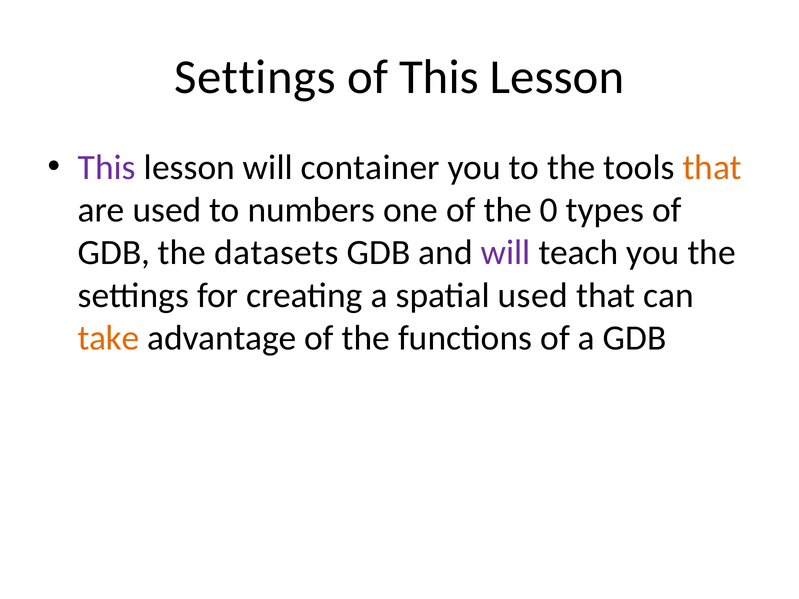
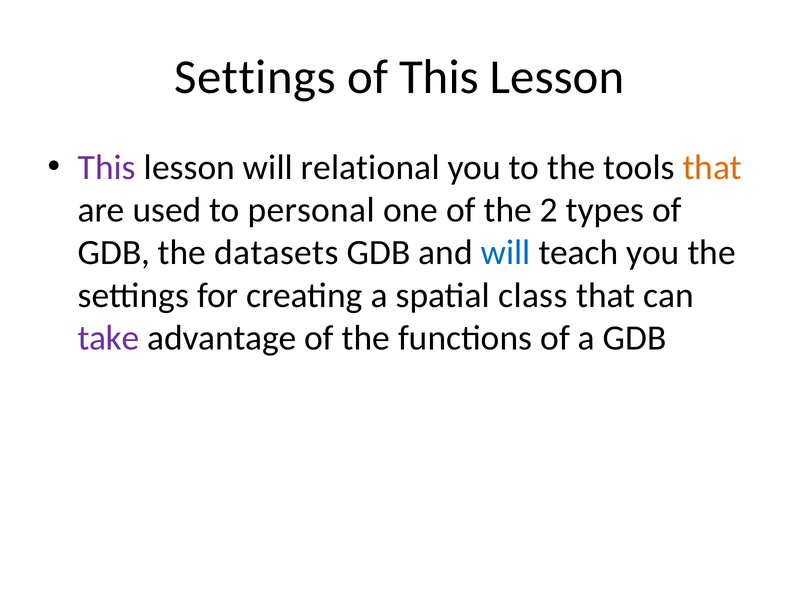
container: container -> relational
numbers: numbers -> personal
0: 0 -> 2
will at (506, 253) colour: purple -> blue
spatial used: used -> class
take colour: orange -> purple
